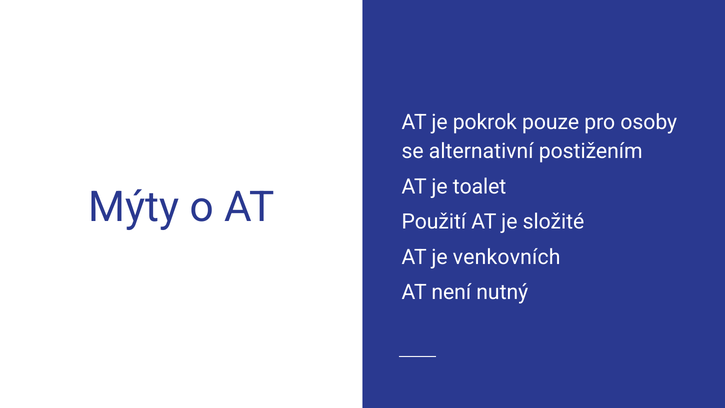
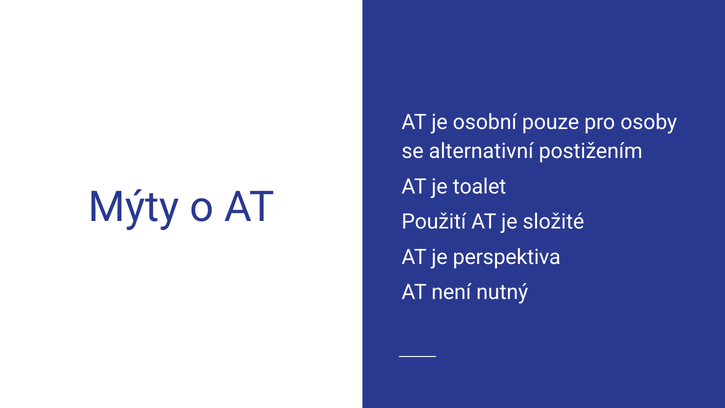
pokrok: pokrok -> osobní
venkovních: venkovních -> perspektiva
